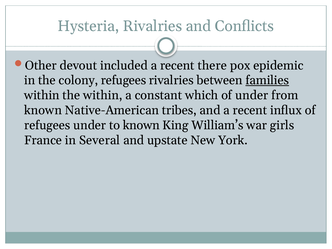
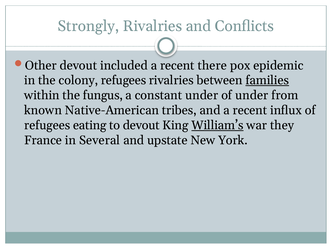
Hysteria: Hysteria -> Strongly
the within: within -> fungus
constant which: which -> under
refugees under: under -> eating
to known: known -> devout
William’s underline: none -> present
girls: girls -> they
